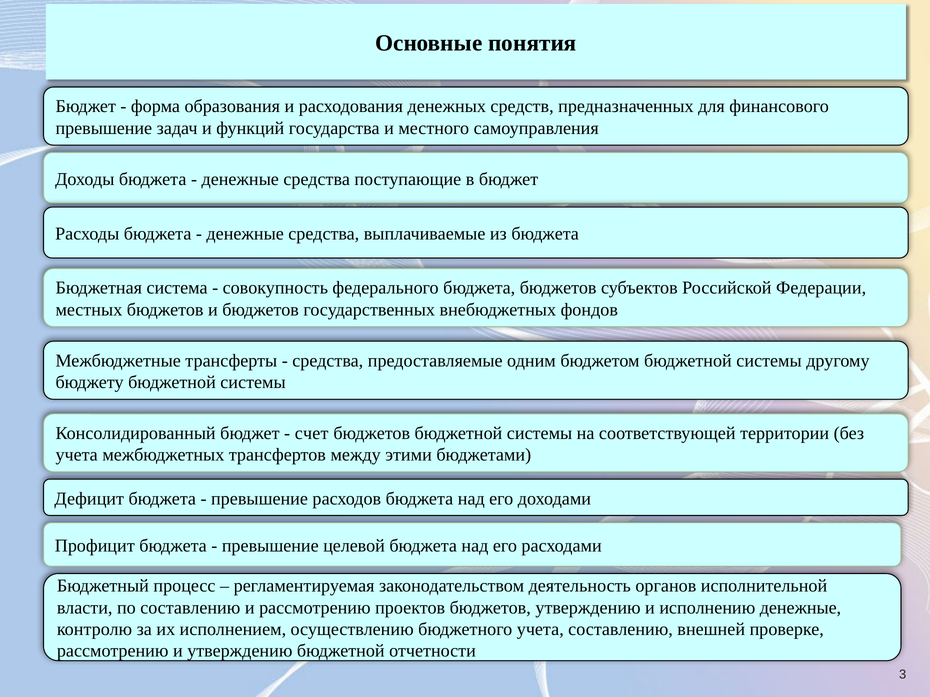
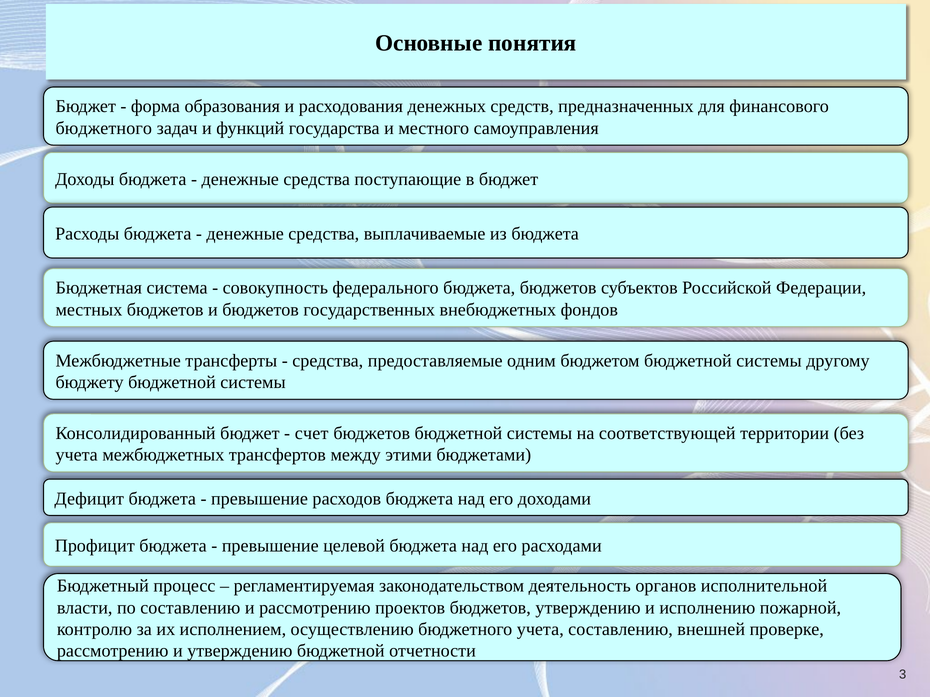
превышение at (104, 128): превышение -> бюджетного
исполнению денежные: денежные -> пожарной
